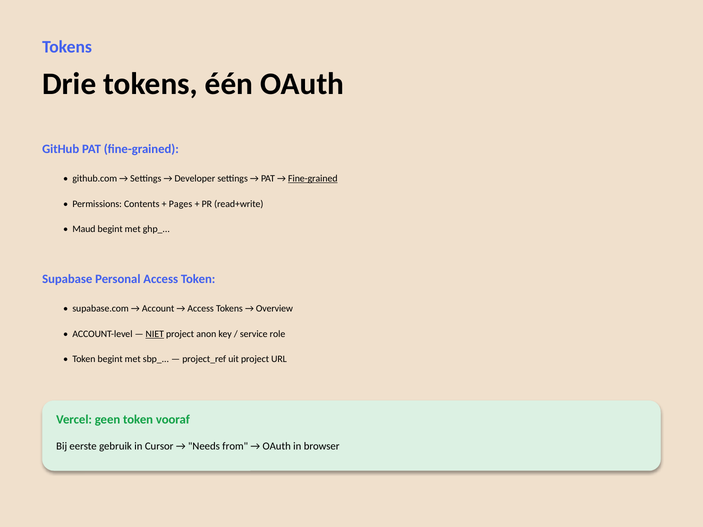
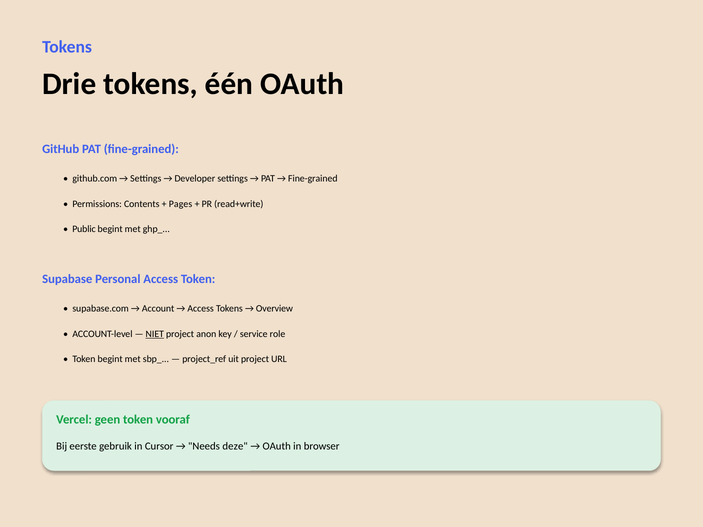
Fine-grained at (313, 179) underline: present -> none
Maud: Maud -> Public
from: from -> deze
